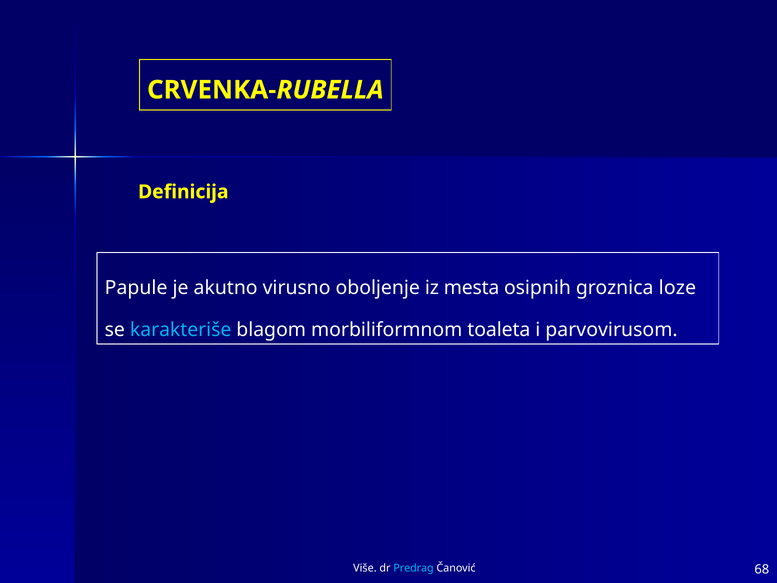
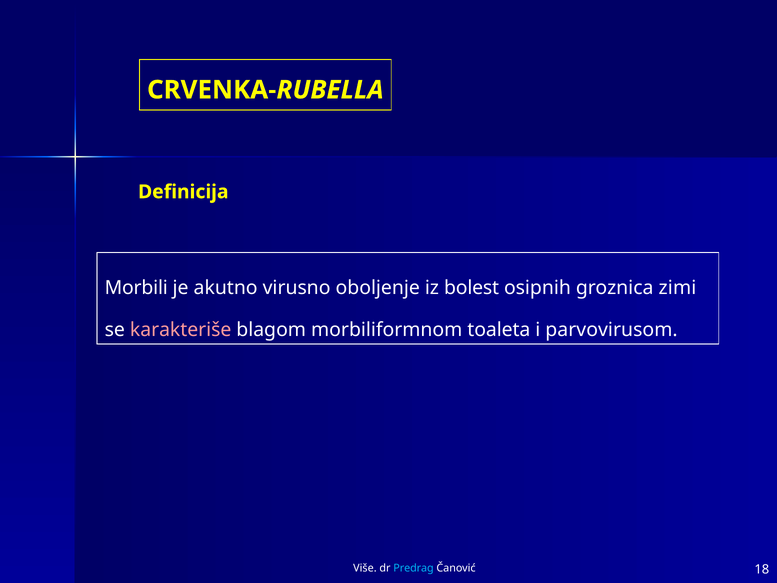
Papule: Papule -> Morbili
mesta: mesta -> bolest
loze: loze -> zimi
karakteriše colour: light blue -> pink
68: 68 -> 18
